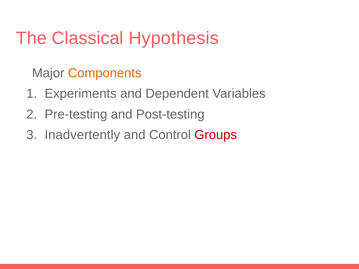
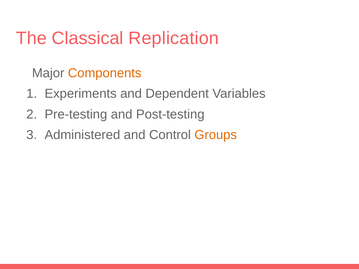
Hypothesis: Hypothesis -> Replication
Inadvertently: Inadvertently -> Administered
Groups colour: red -> orange
